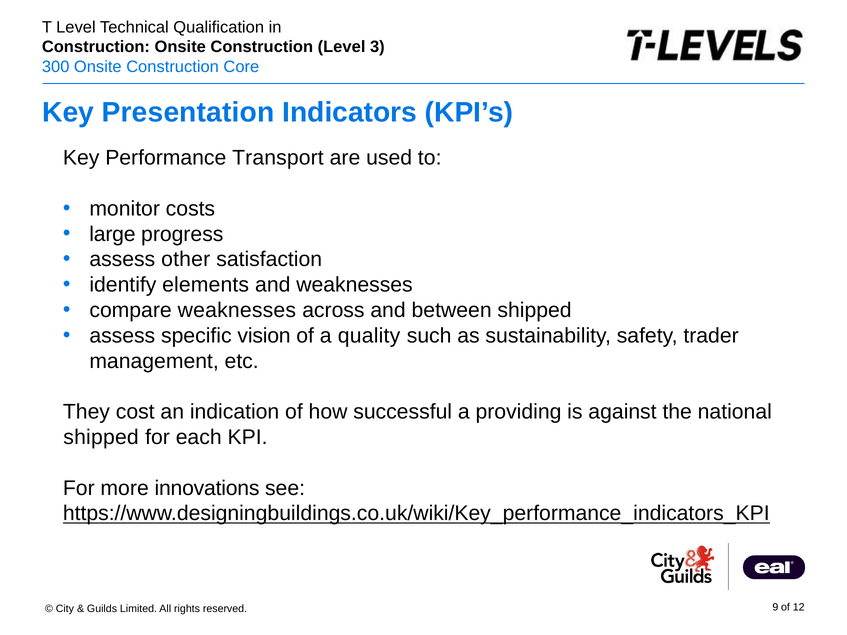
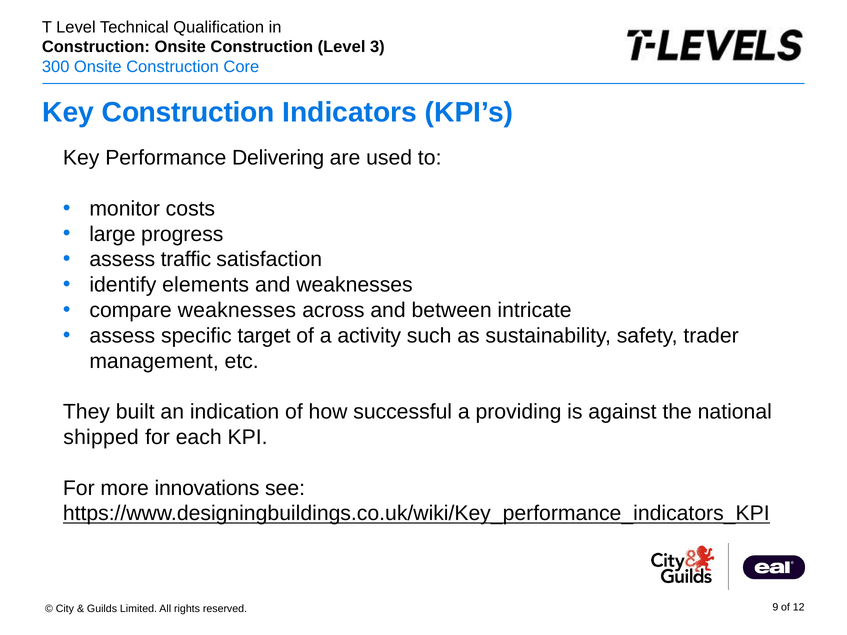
Key Presentation: Presentation -> Construction
Transport: Transport -> Delivering
other: other -> traffic
between shipped: shipped -> intricate
vision: vision -> target
quality: quality -> activity
cost: cost -> built
